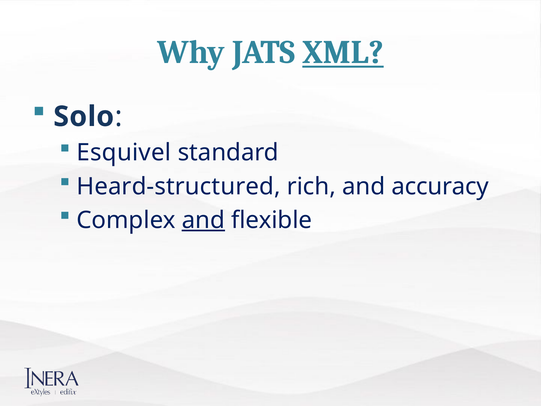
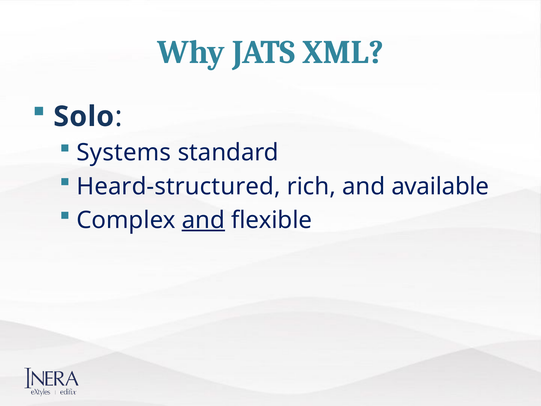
XML underline: present -> none
Esquivel: Esquivel -> Systems
accuracy: accuracy -> available
